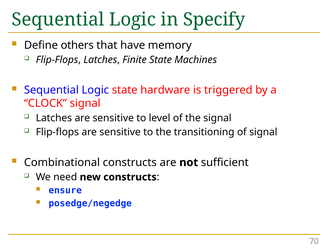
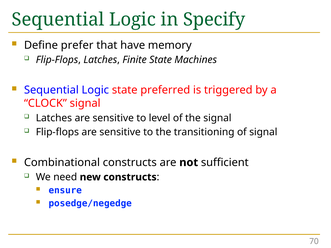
others: others -> prefer
hardware: hardware -> preferred
